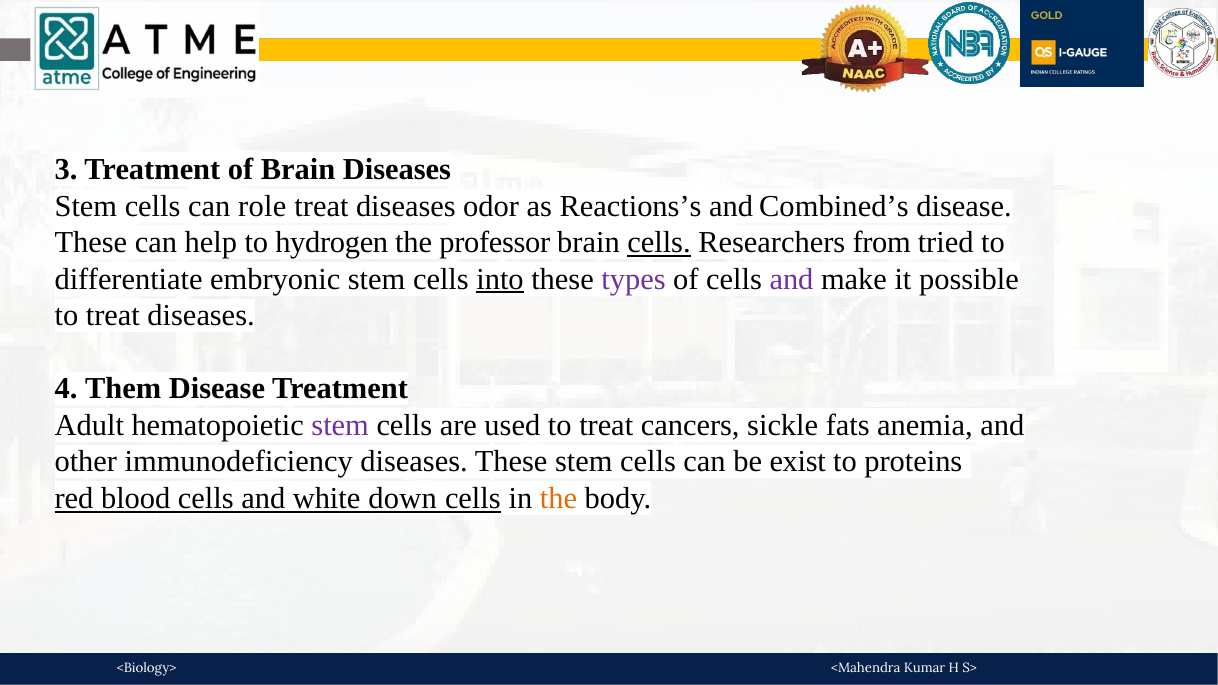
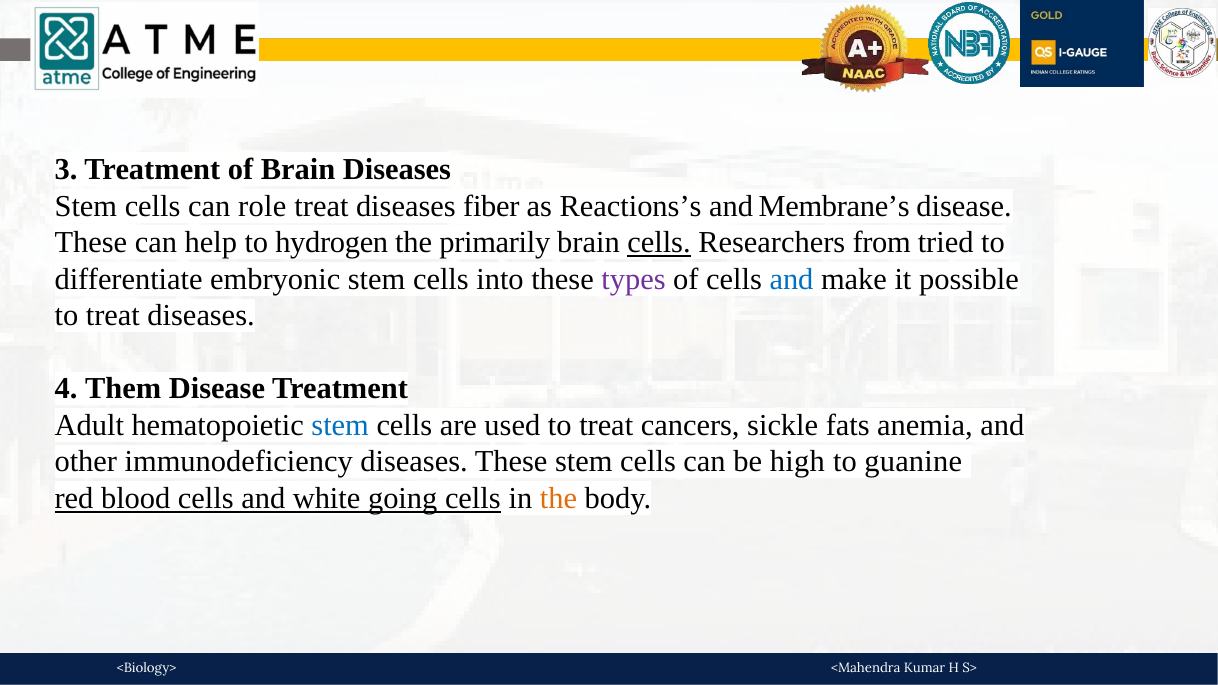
odor: odor -> fiber
Combined’s: Combined’s -> Membrane’s
professor: professor -> primarily
into underline: present -> none
and at (791, 279) colour: purple -> blue
stem at (340, 425) colour: purple -> blue
exist: exist -> high
proteins: proteins -> guanine
down: down -> going
